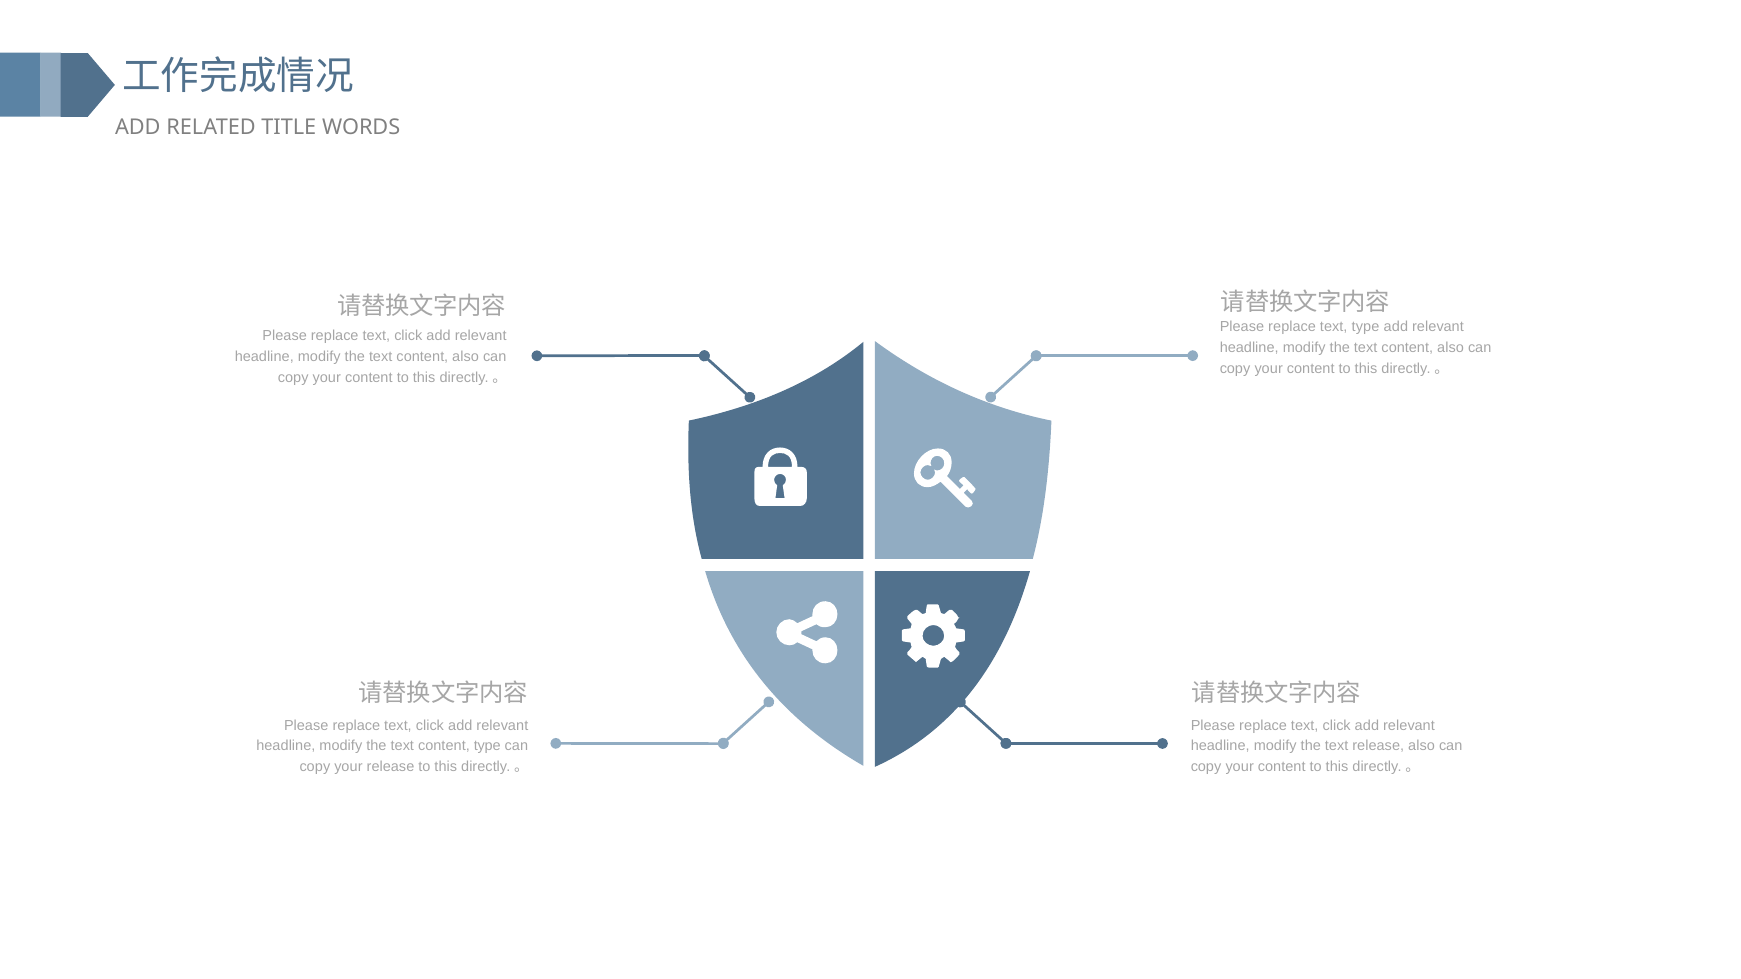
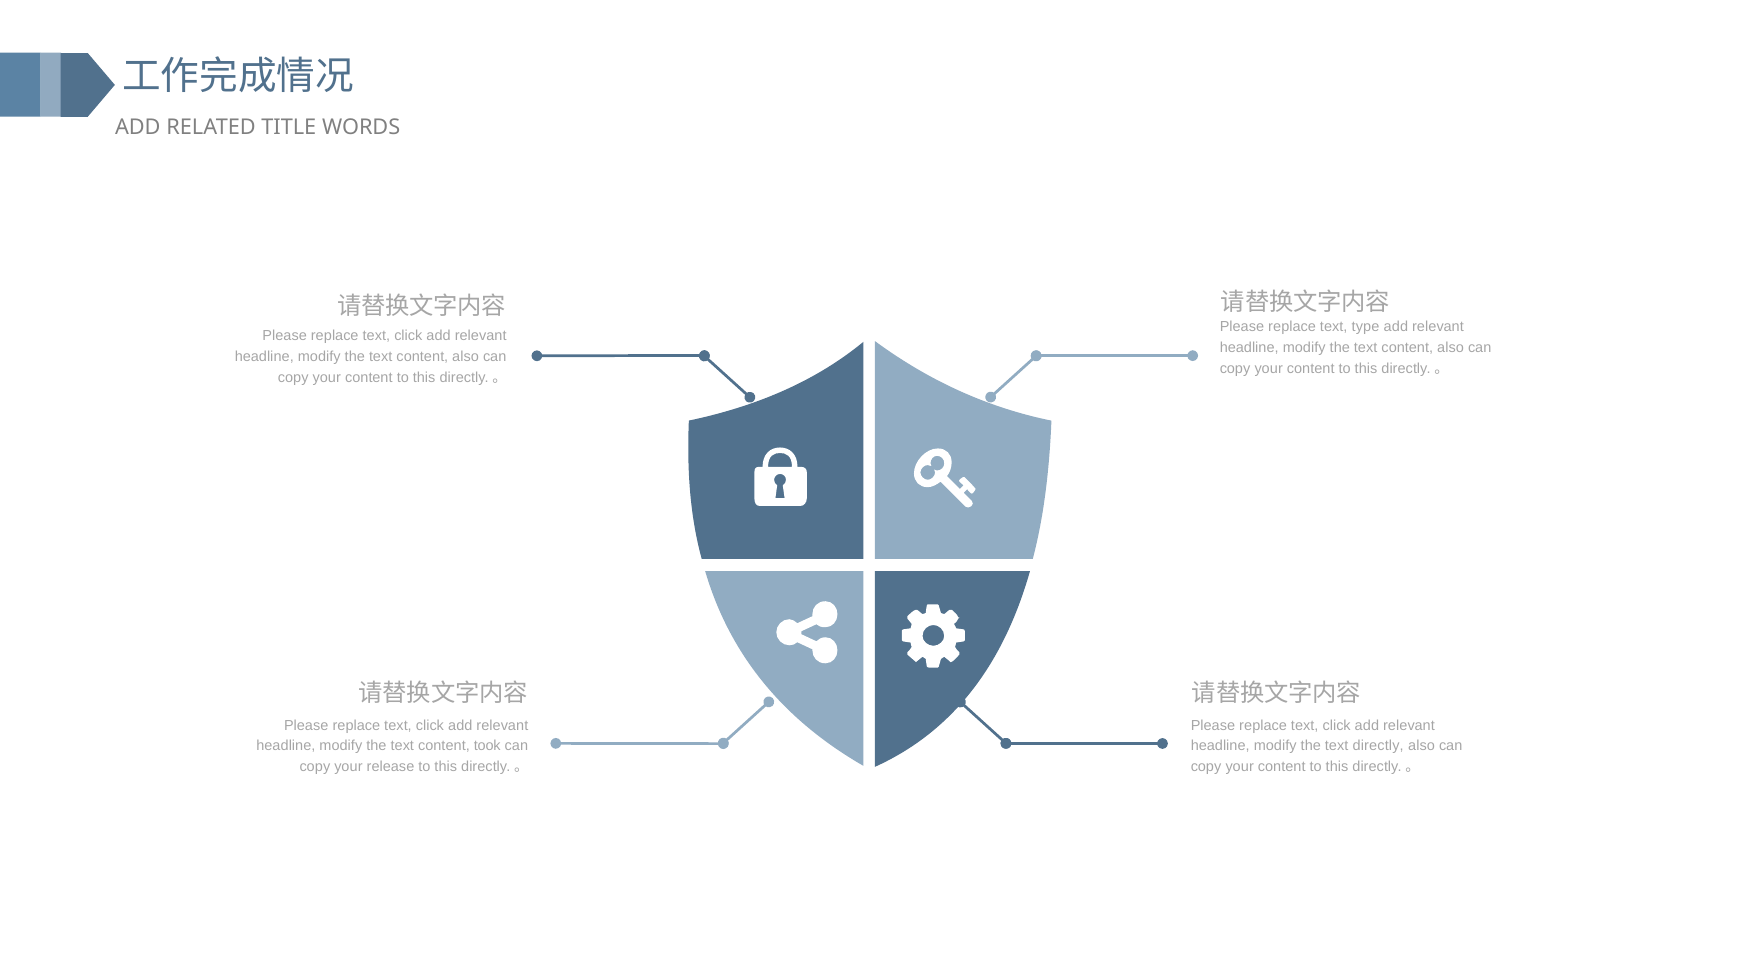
content type: type -> took
text release: release -> directly
